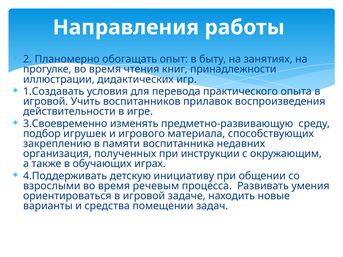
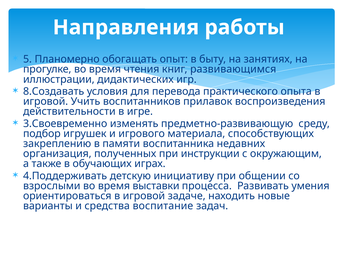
2: 2 -> 5
принадлежности: принадлежности -> развивающимся
1.Создавать: 1.Создавать -> 8.Создавать
речевым: речевым -> выставки
помещении: помещении -> воспитание
